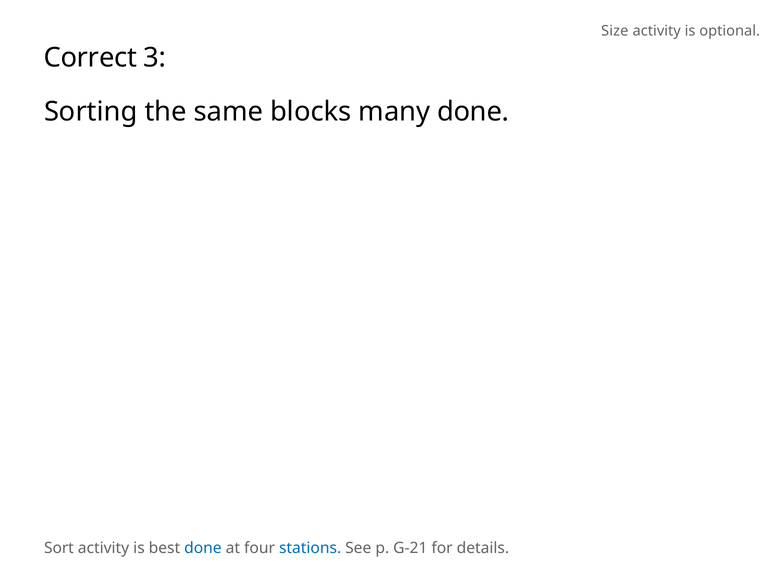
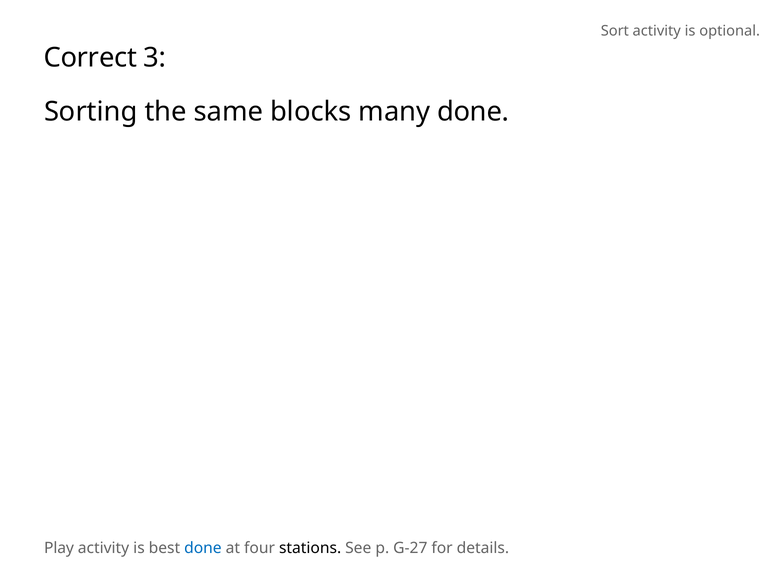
Size: Size -> Sort
Sort: Sort -> Play
stations colour: blue -> black
G-21: G-21 -> G-27
